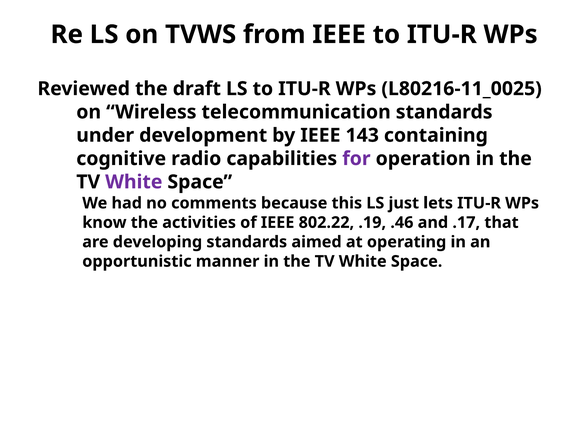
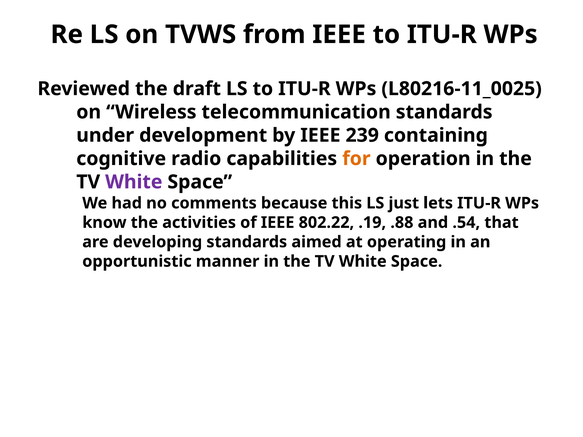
143: 143 -> 239
for colour: purple -> orange
.46: .46 -> .88
.17: .17 -> .54
